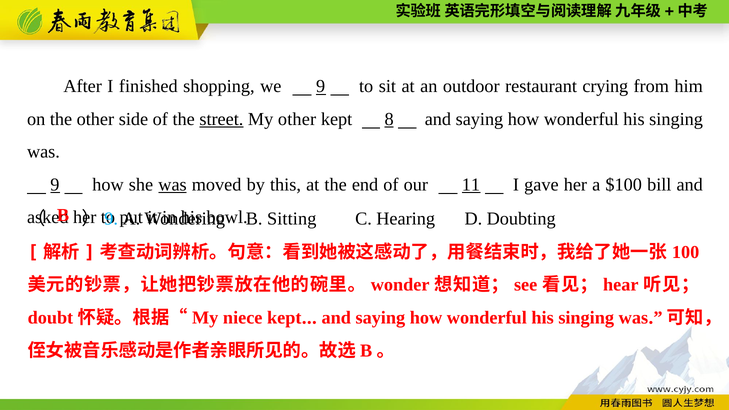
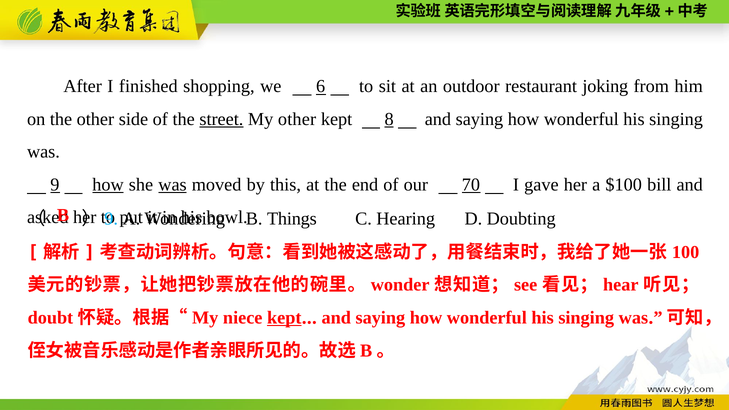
we 9: 9 -> 6
crying: crying -> joking
how at (108, 185) underline: none -> present
11: 11 -> 70
Sitting: Sitting -> Things
kept at (284, 318) underline: none -> present
